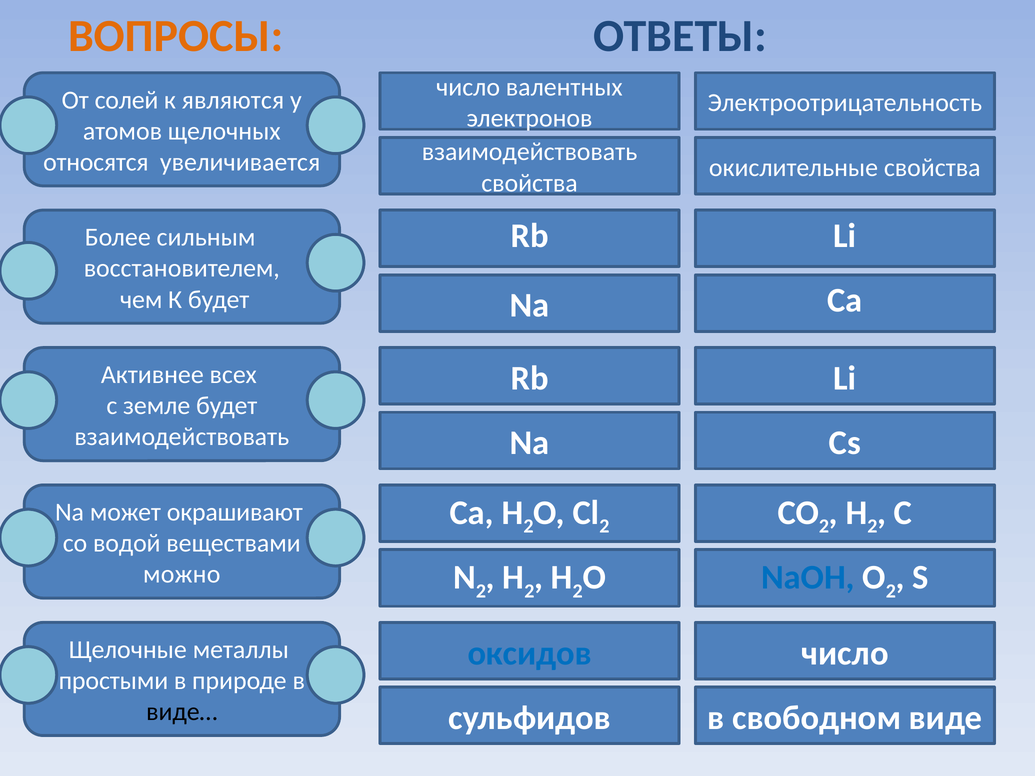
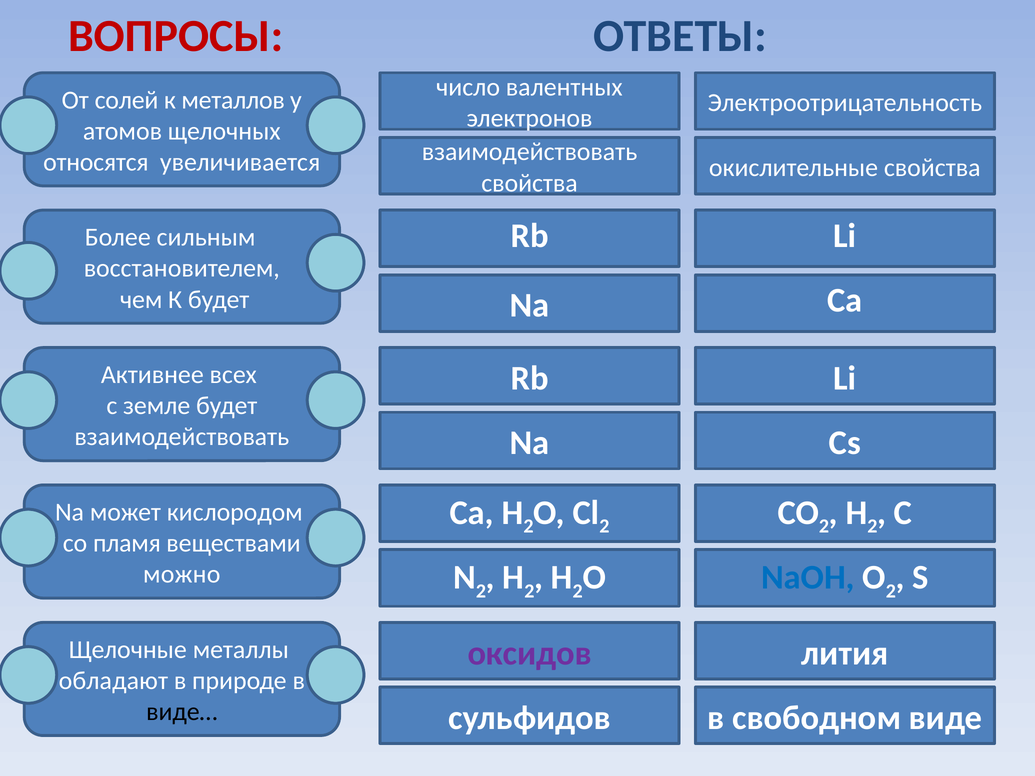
ВОПРОСЫ colour: orange -> red
являются: являются -> металлов
окрашивают: окрашивают -> кислородом
водой: водой -> пламя
оксидов colour: blue -> purple
число at (845, 653): число -> лития
простыми: простыми -> обладают
